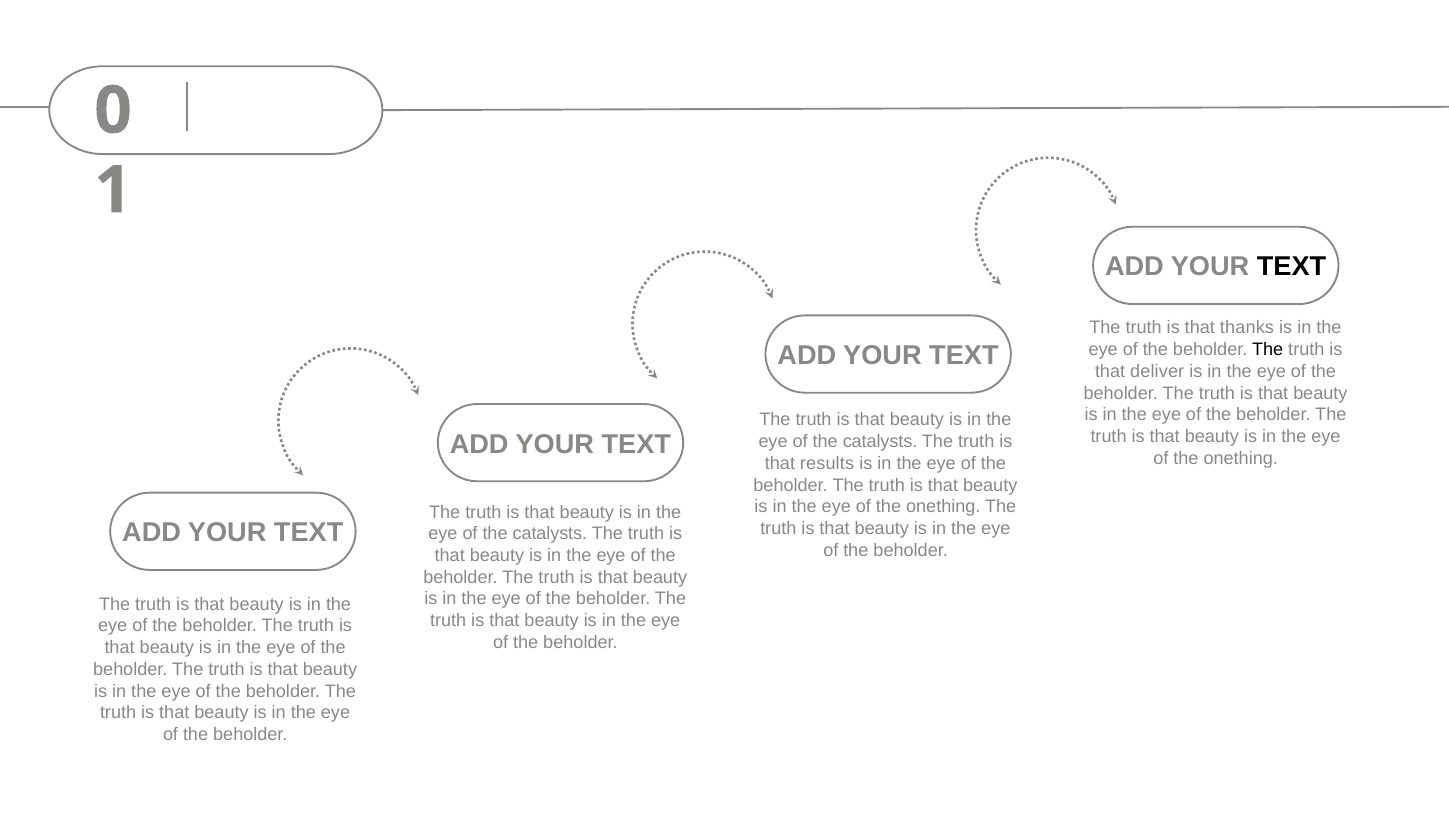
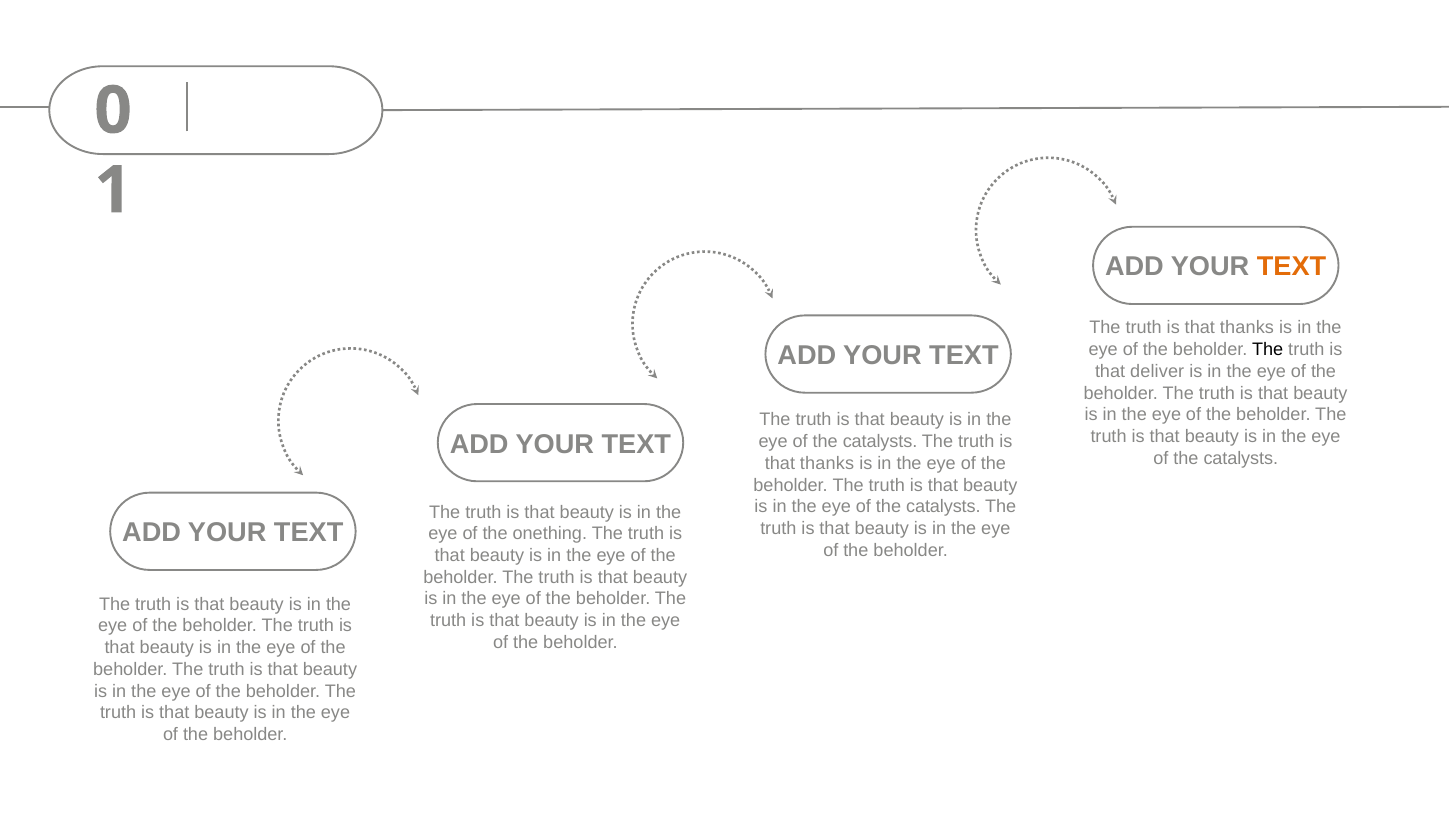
TEXT at (1292, 267) colour: black -> orange
onething at (1241, 458): onething -> catalysts
results at (827, 463): results -> thanks
onething at (943, 507): onething -> catalysts
catalysts at (550, 534): catalysts -> onething
